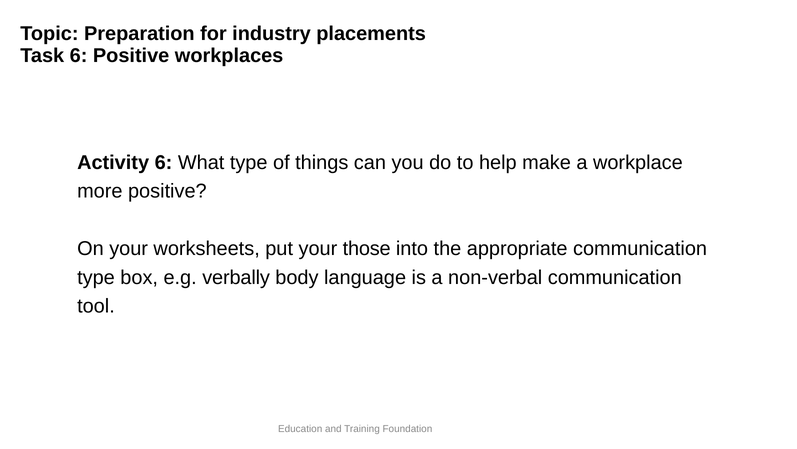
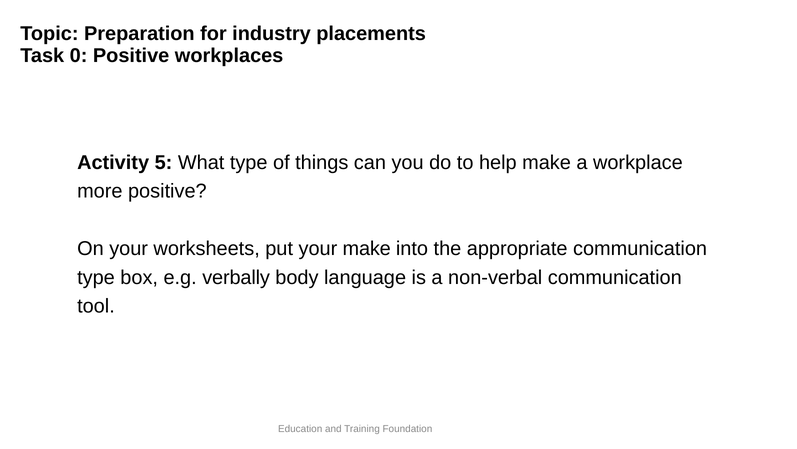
Task 6: 6 -> 0
Activity 6: 6 -> 5
your those: those -> make
